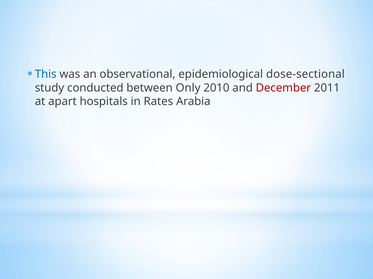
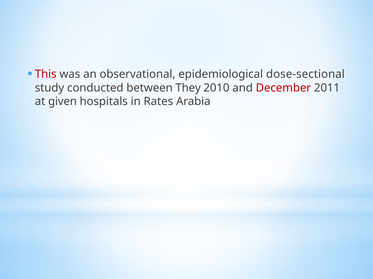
This colour: blue -> red
Only: Only -> They
apart: apart -> given
